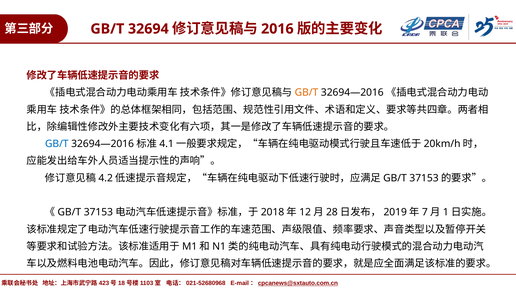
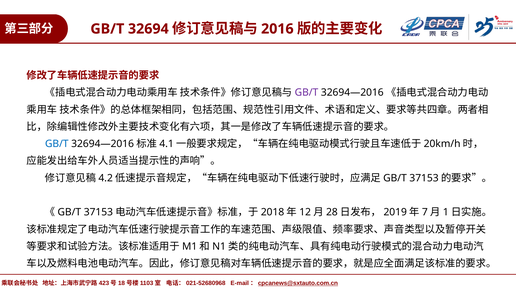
GB/T at (307, 93) colour: orange -> purple
